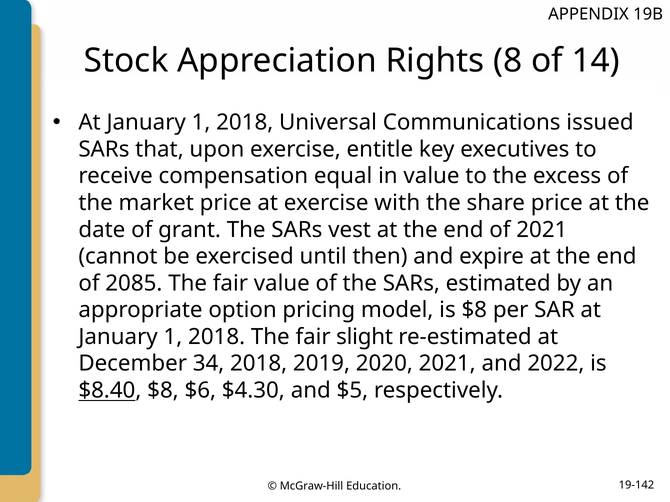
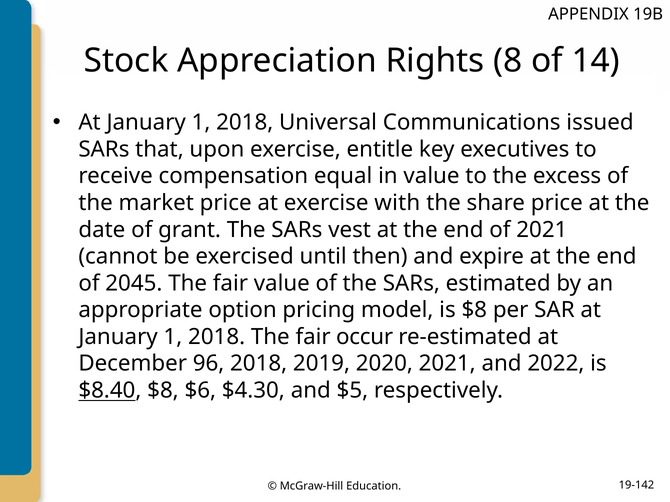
2085: 2085 -> 2045
slight: slight -> occur
34: 34 -> 96
